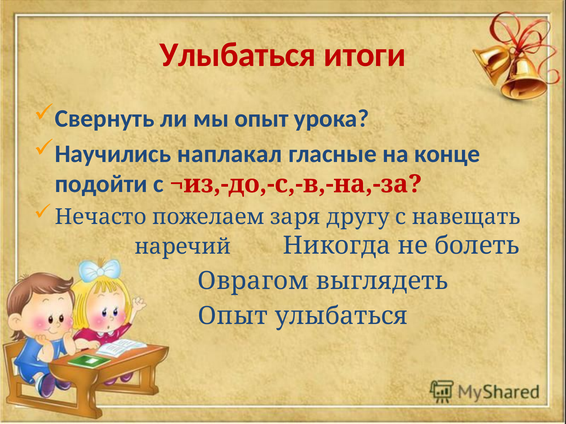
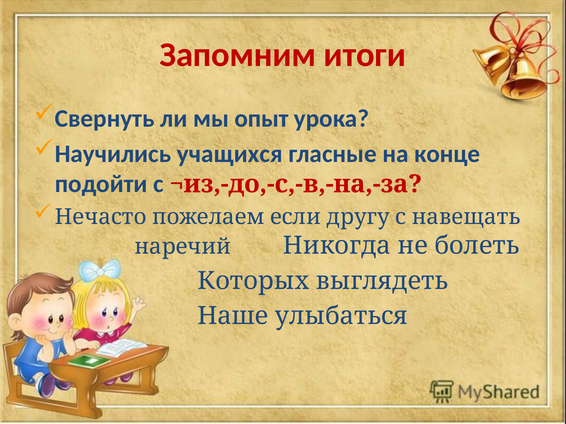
Улыбаться at (238, 55): Улыбаться -> Запомним
наплакал: наплакал -> учащихся
заря: заря -> если
Оврагом: Оврагом -> Которых
Опыт at (233, 316): Опыт -> Наше
